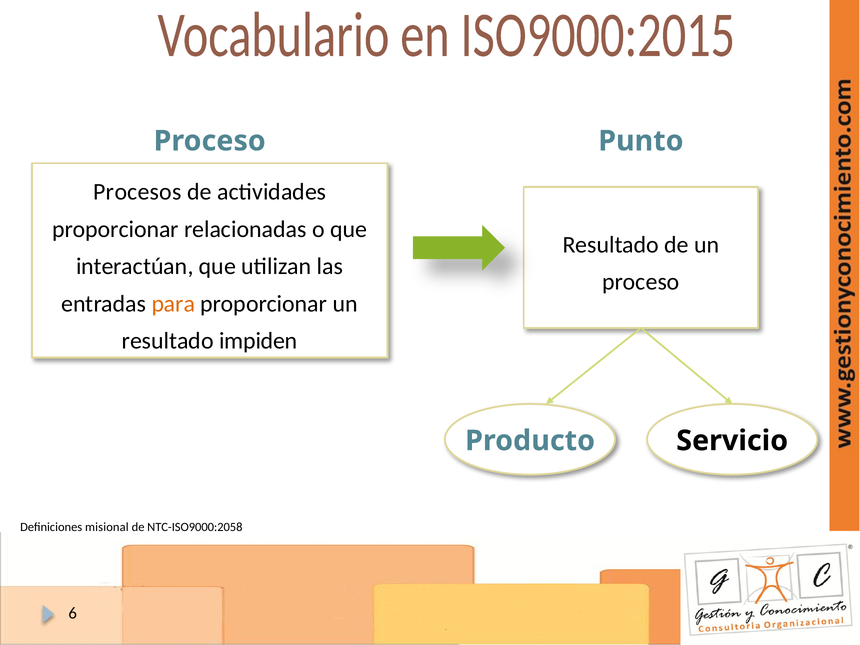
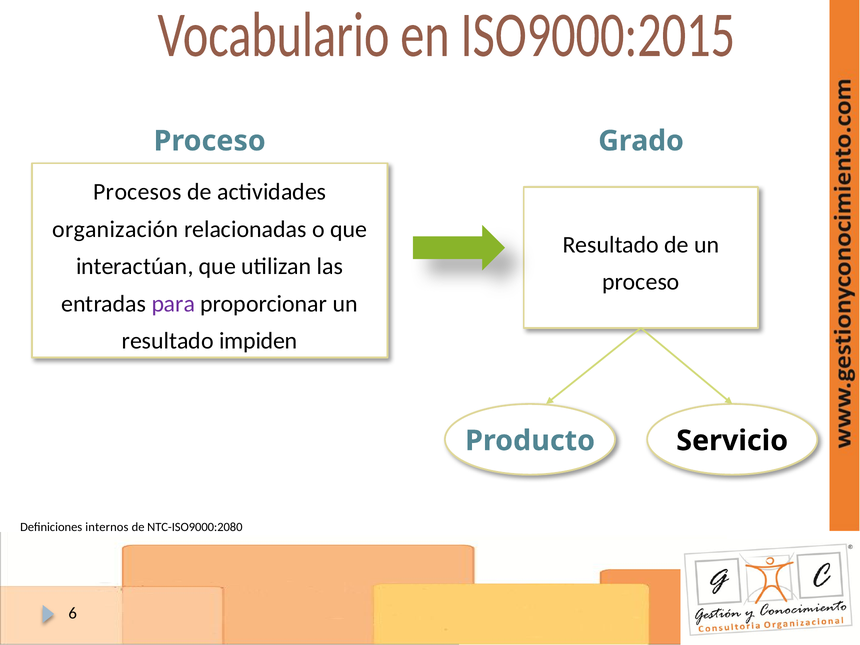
Punto: Punto -> Grado
proporcionar at (115, 229): proporcionar -> organización
para colour: orange -> purple
misional: misional -> internos
NTC-ISO9000:2058: NTC-ISO9000:2058 -> NTC-ISO9000:2080
